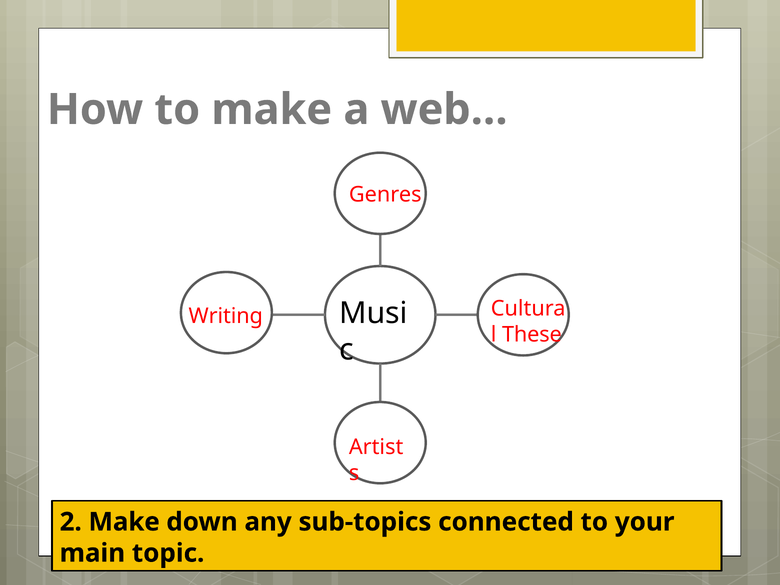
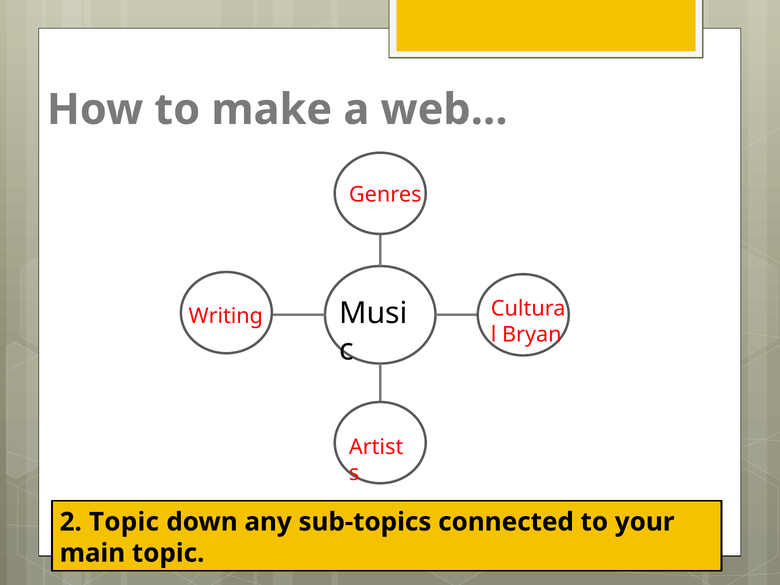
These: These -> Bryan
2 Make: Make -> Topic
